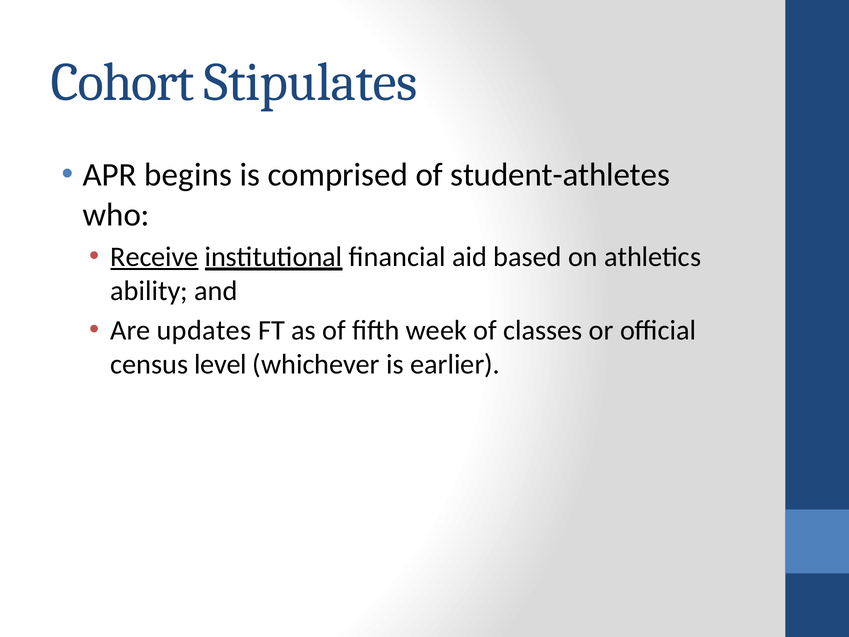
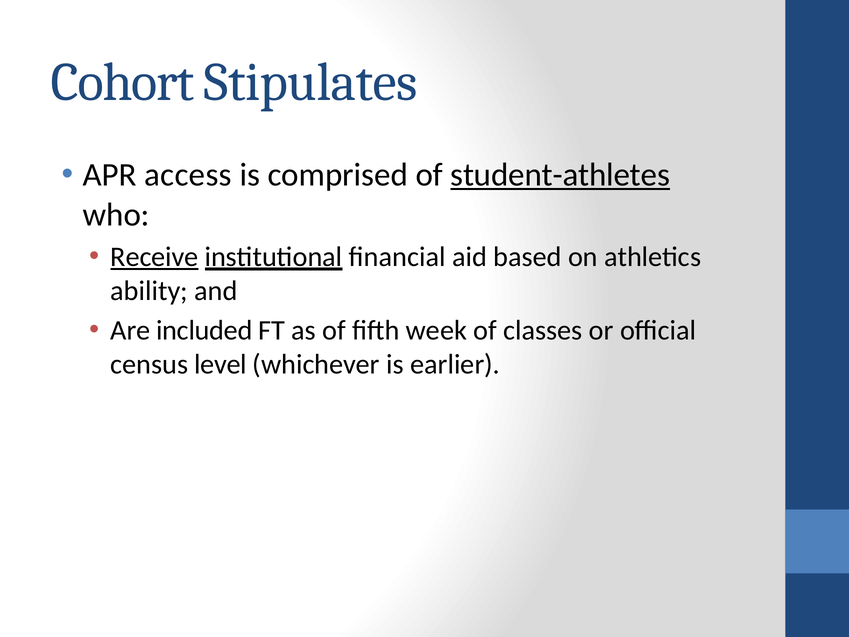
begins: begins -> access
student-athletes underline: none -> present
updates: updates -> included
